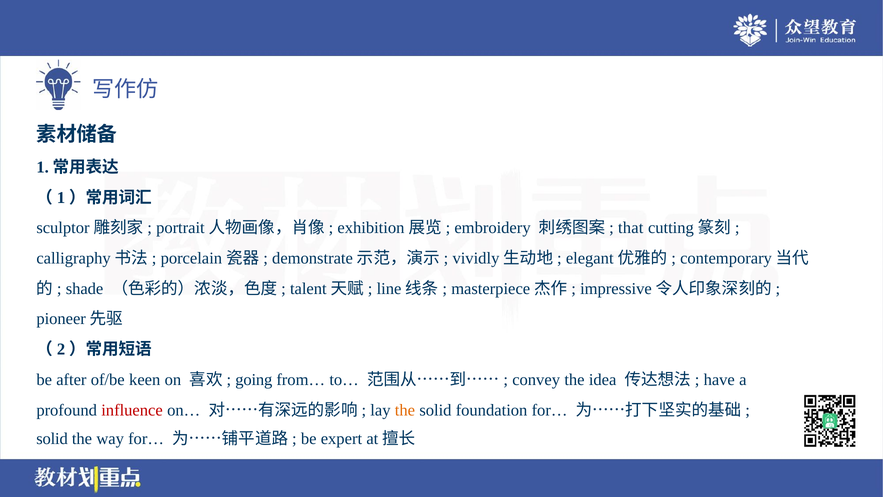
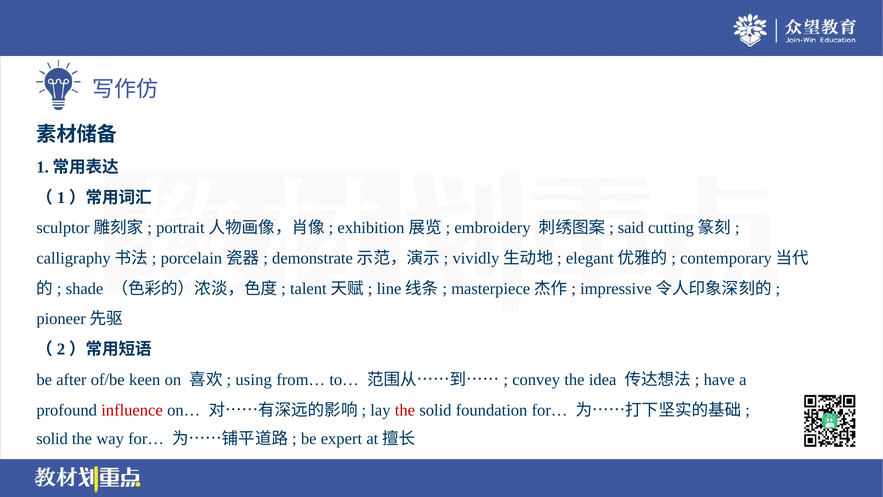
that: that -> said
going: going -> using
the at (405, 410) colour: orange -> red
